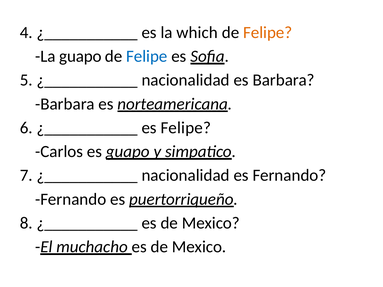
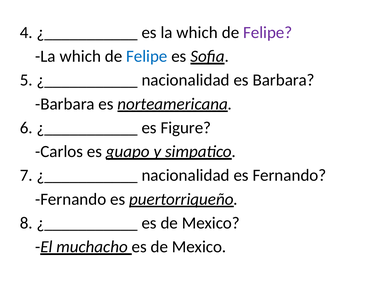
Felipe at (268, 32) colour: orange -> purple
guapo at (80, 56): guapo -> which
es Felipe: Felipe -> Figure
